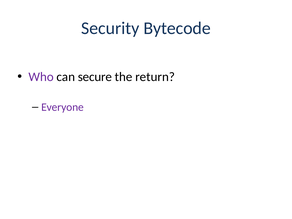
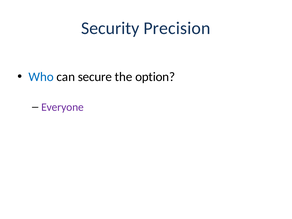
Bytecode: Bytecode -> Precision
Who colour: purple -> blue
return: return -> option
